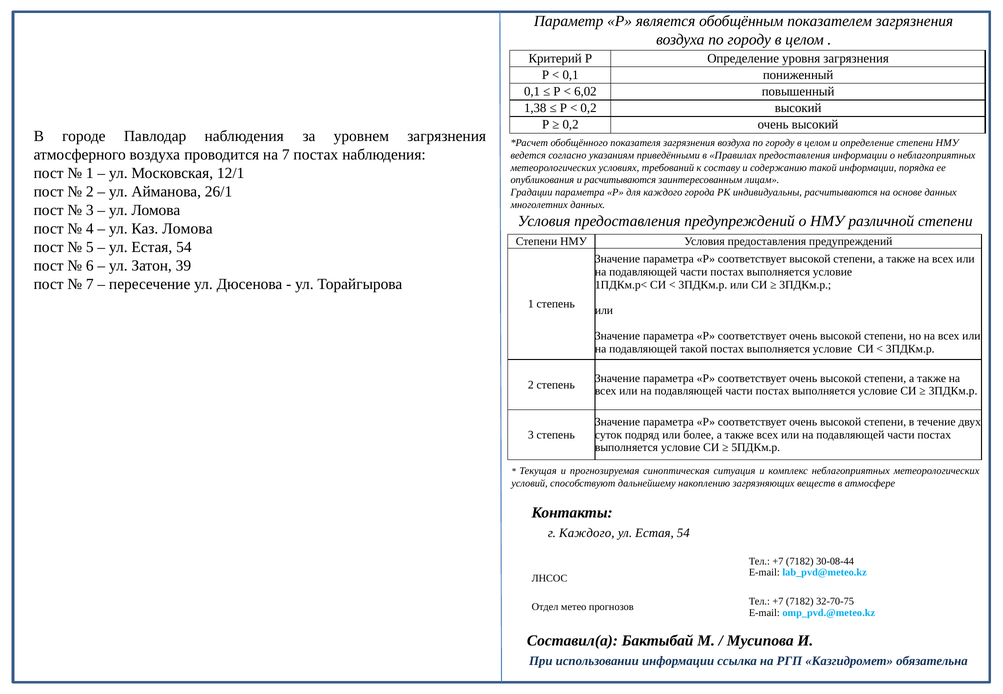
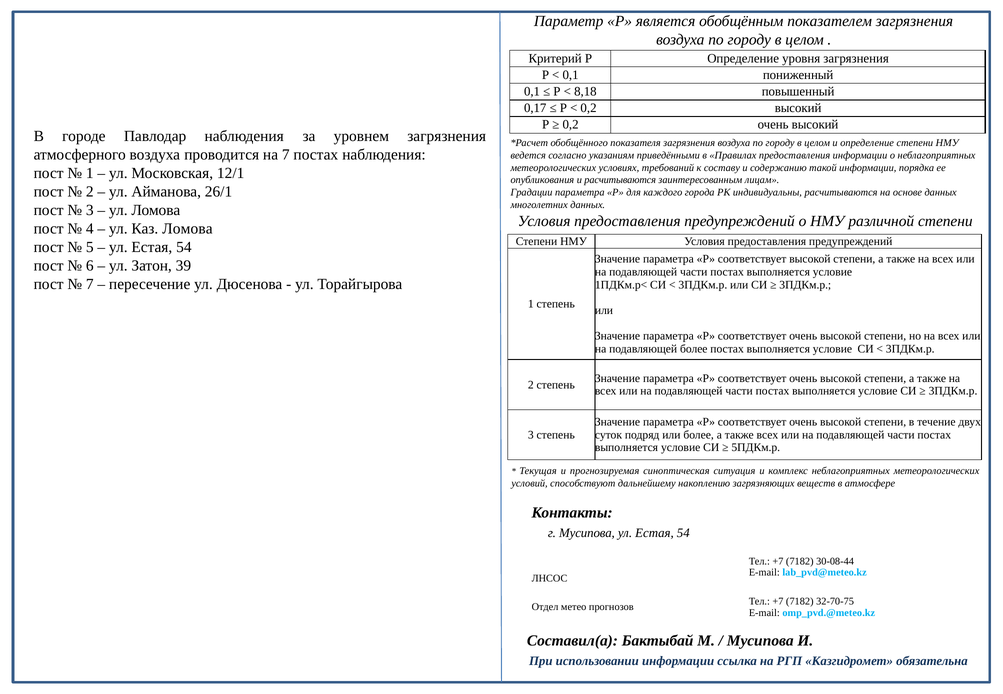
6,02: 6,02 -> 8,18
1,38: 1,38 -> 0,17
подавляющей такой: такой -> более
г Каждого: Каждого -> Мусипова
